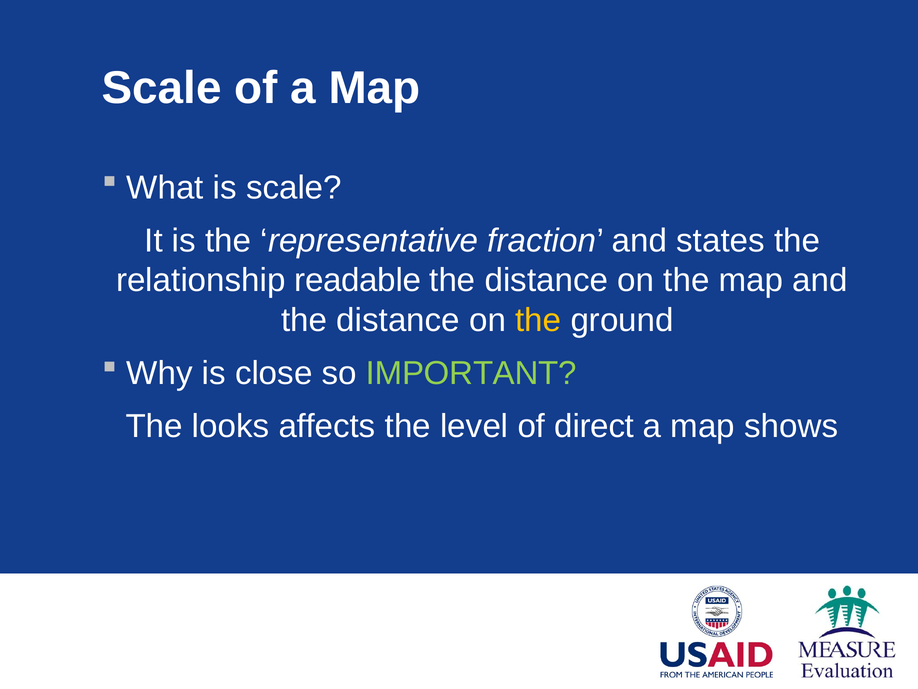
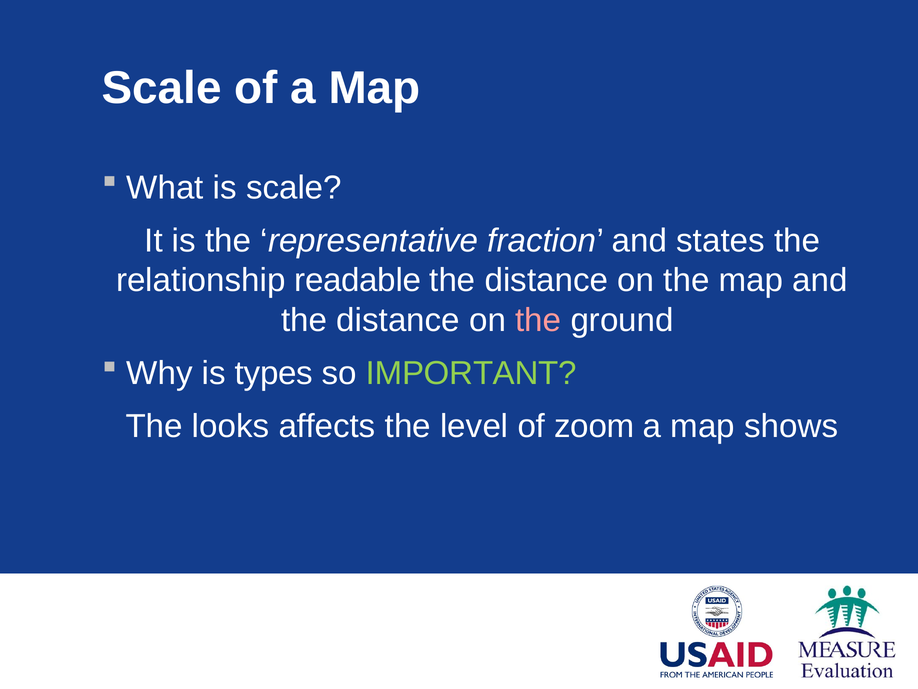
the at (538, 320) colour: yellow -> pink
close: close -> types
direct: direct -> zoom
